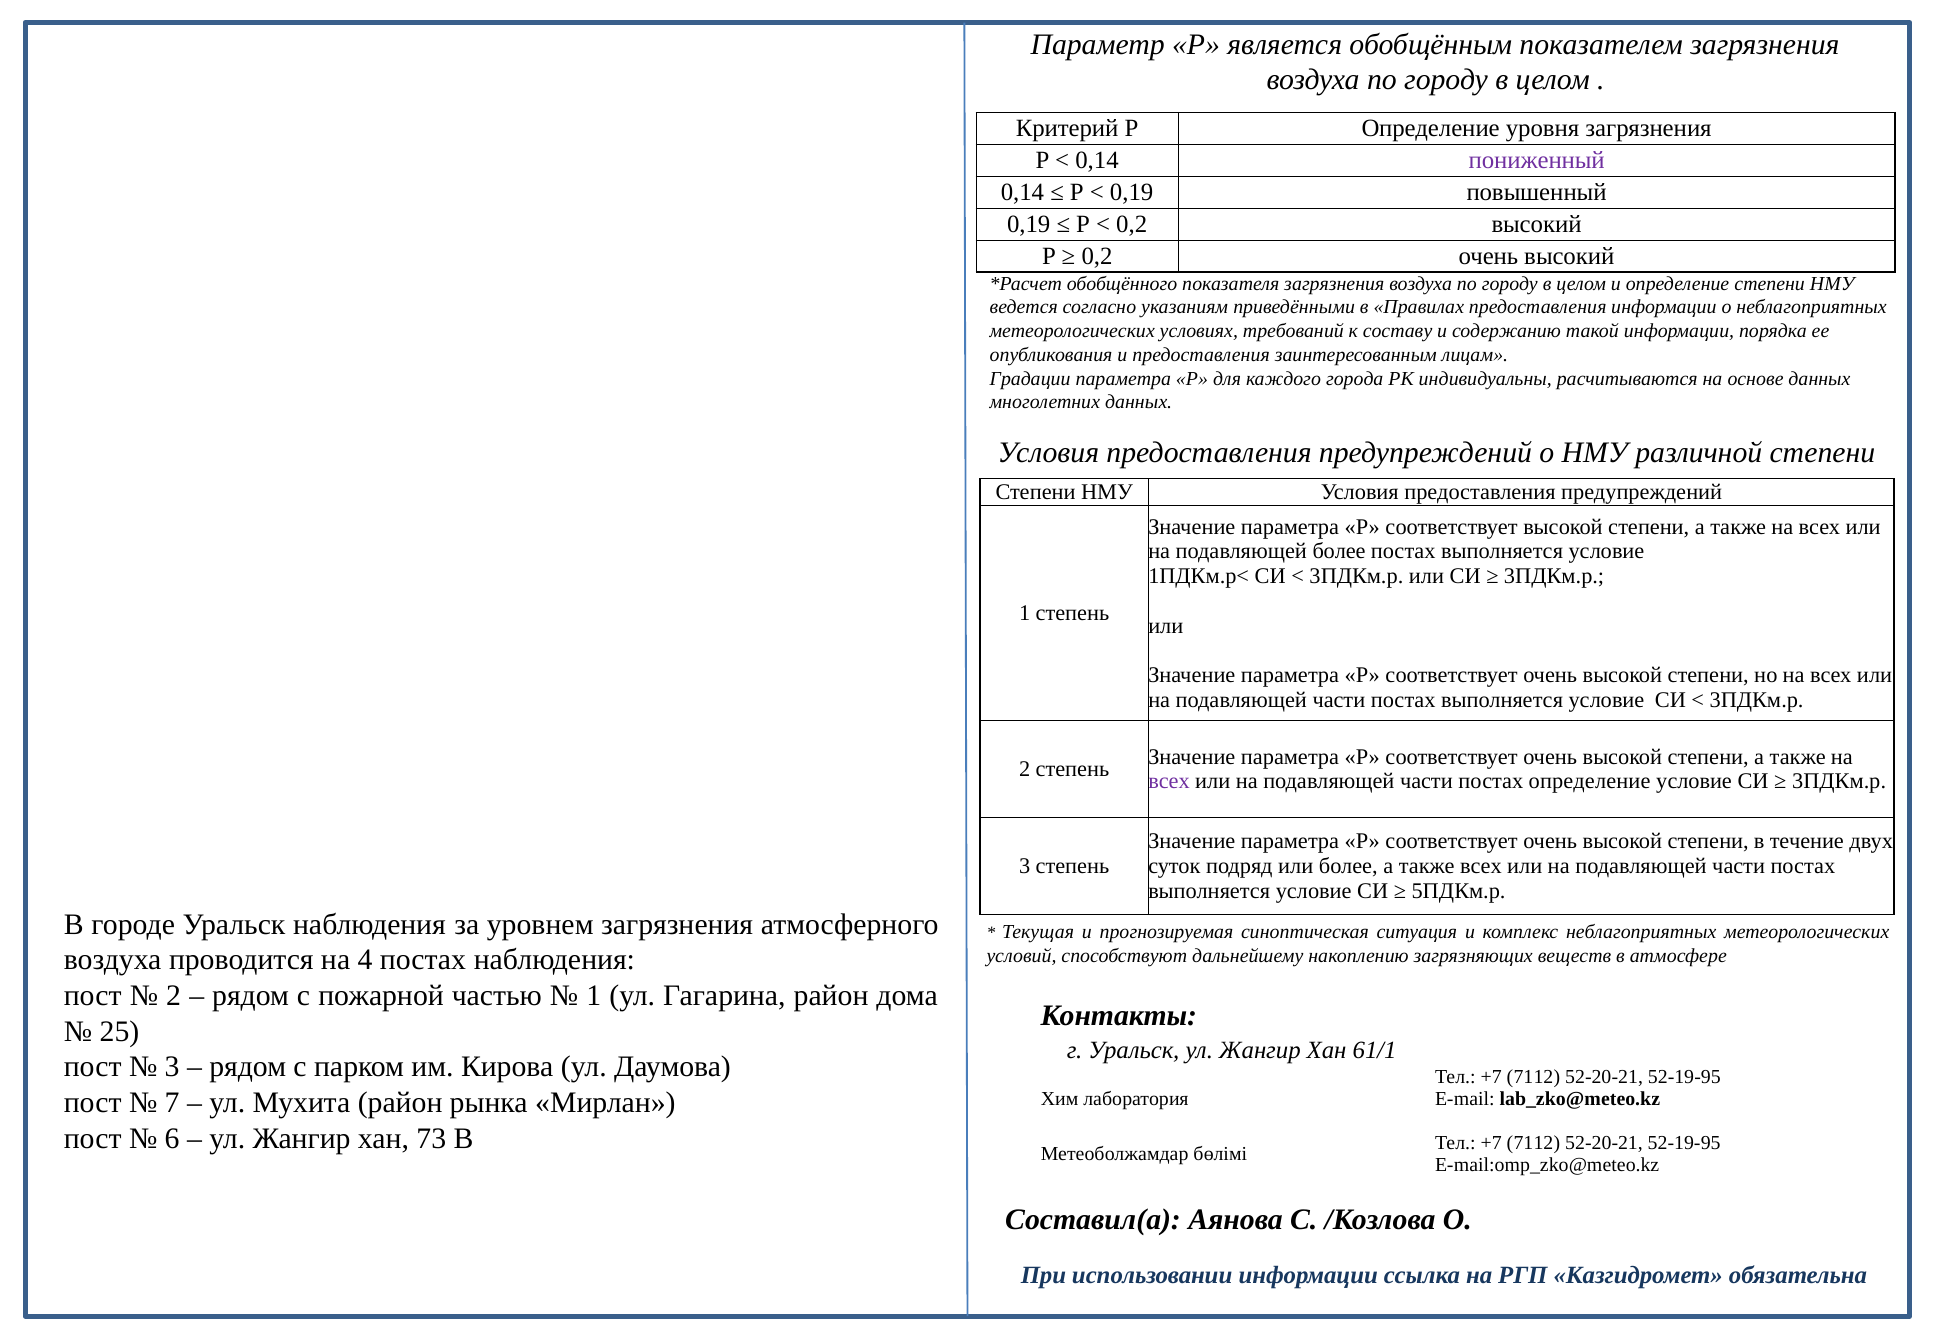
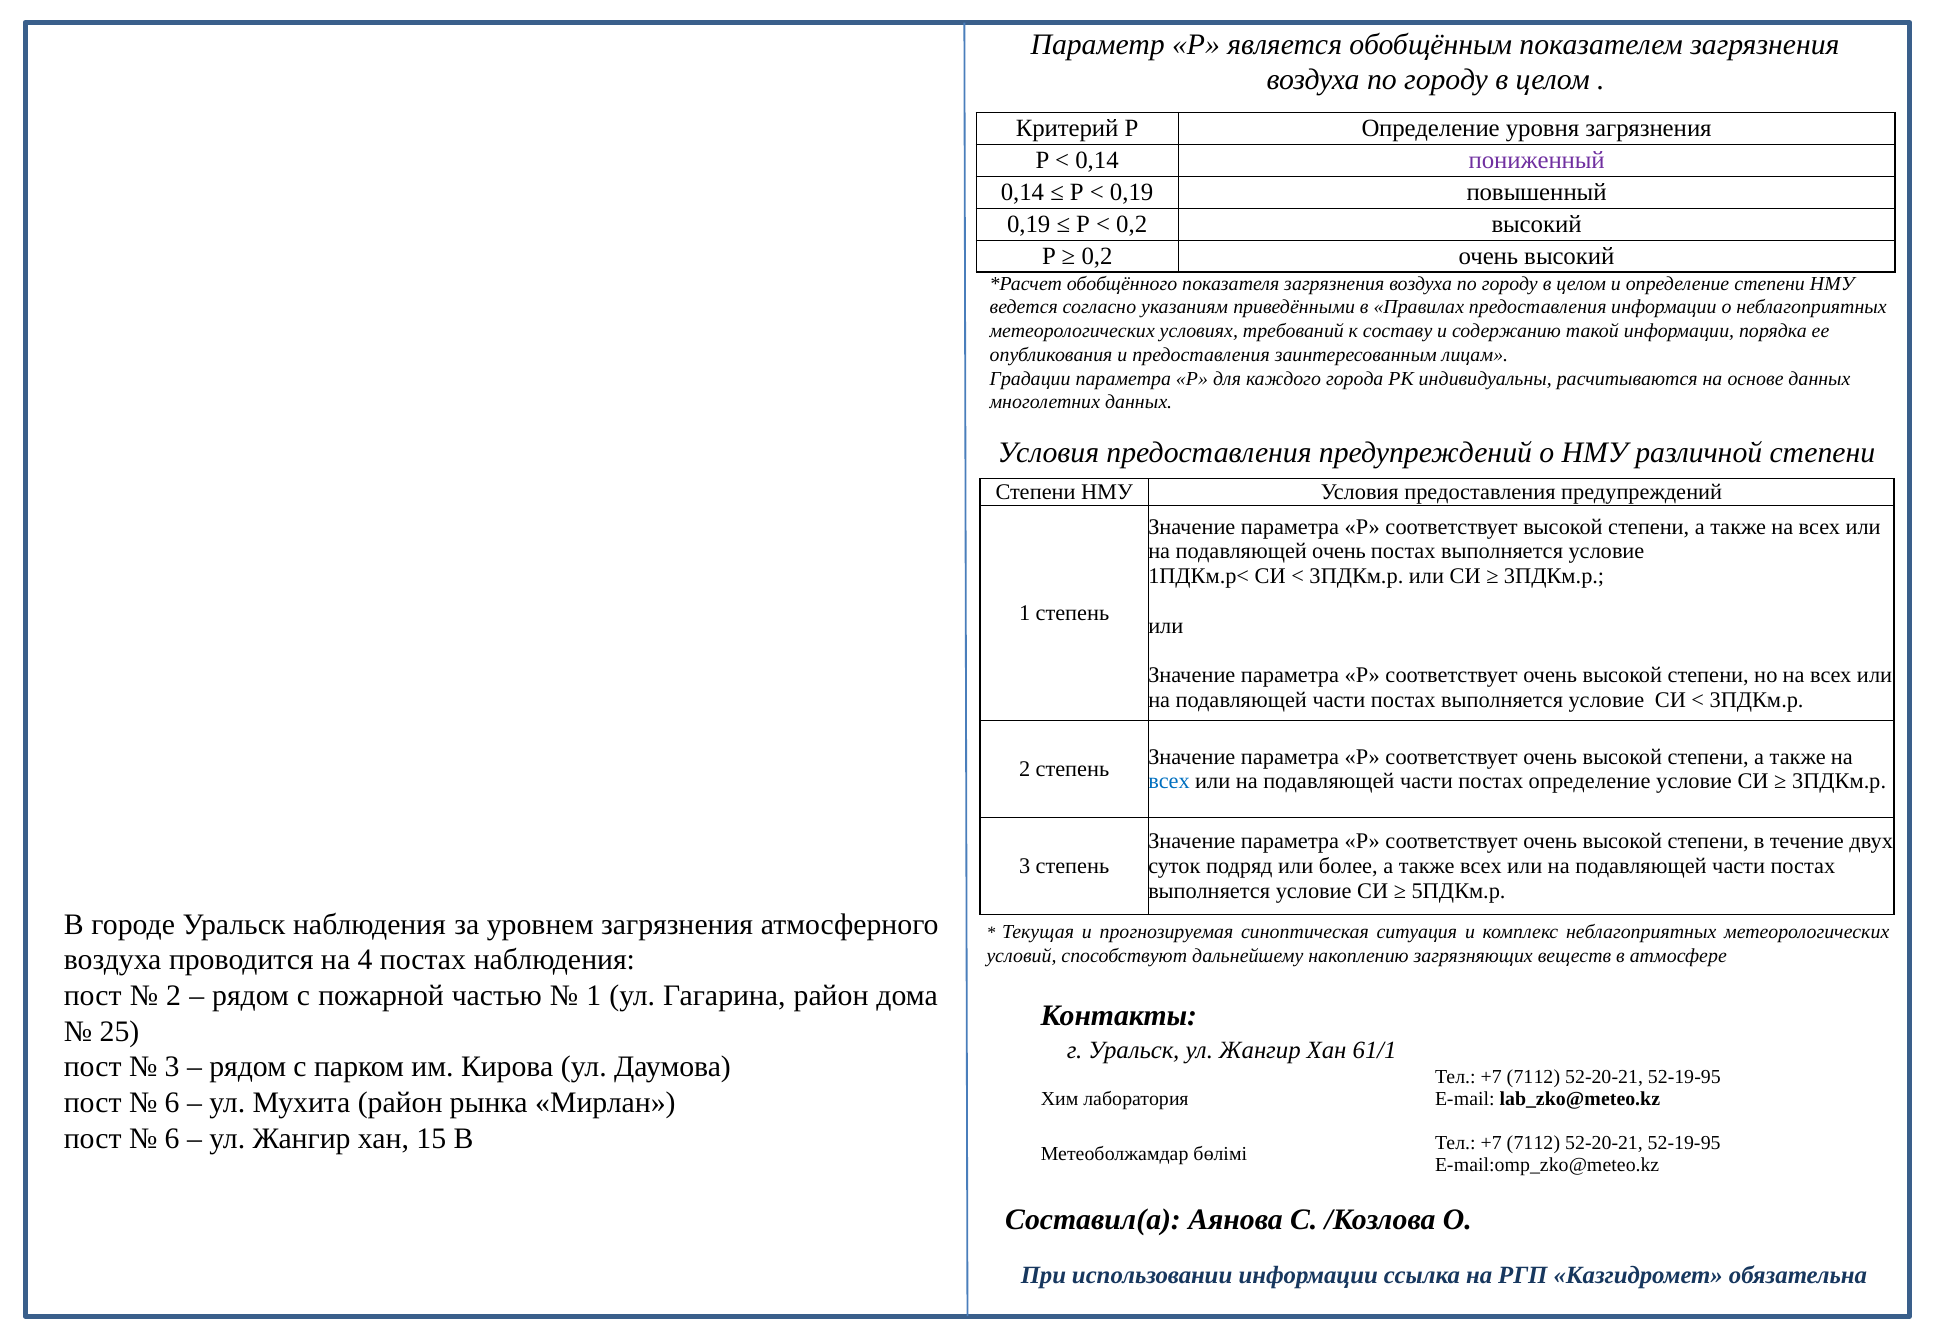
подавляющей более: более -> очень
всех at (1169, 782) colour: purple -> blue
7 at (172, 1103): 7 -> 6
73: 73 -> 15
